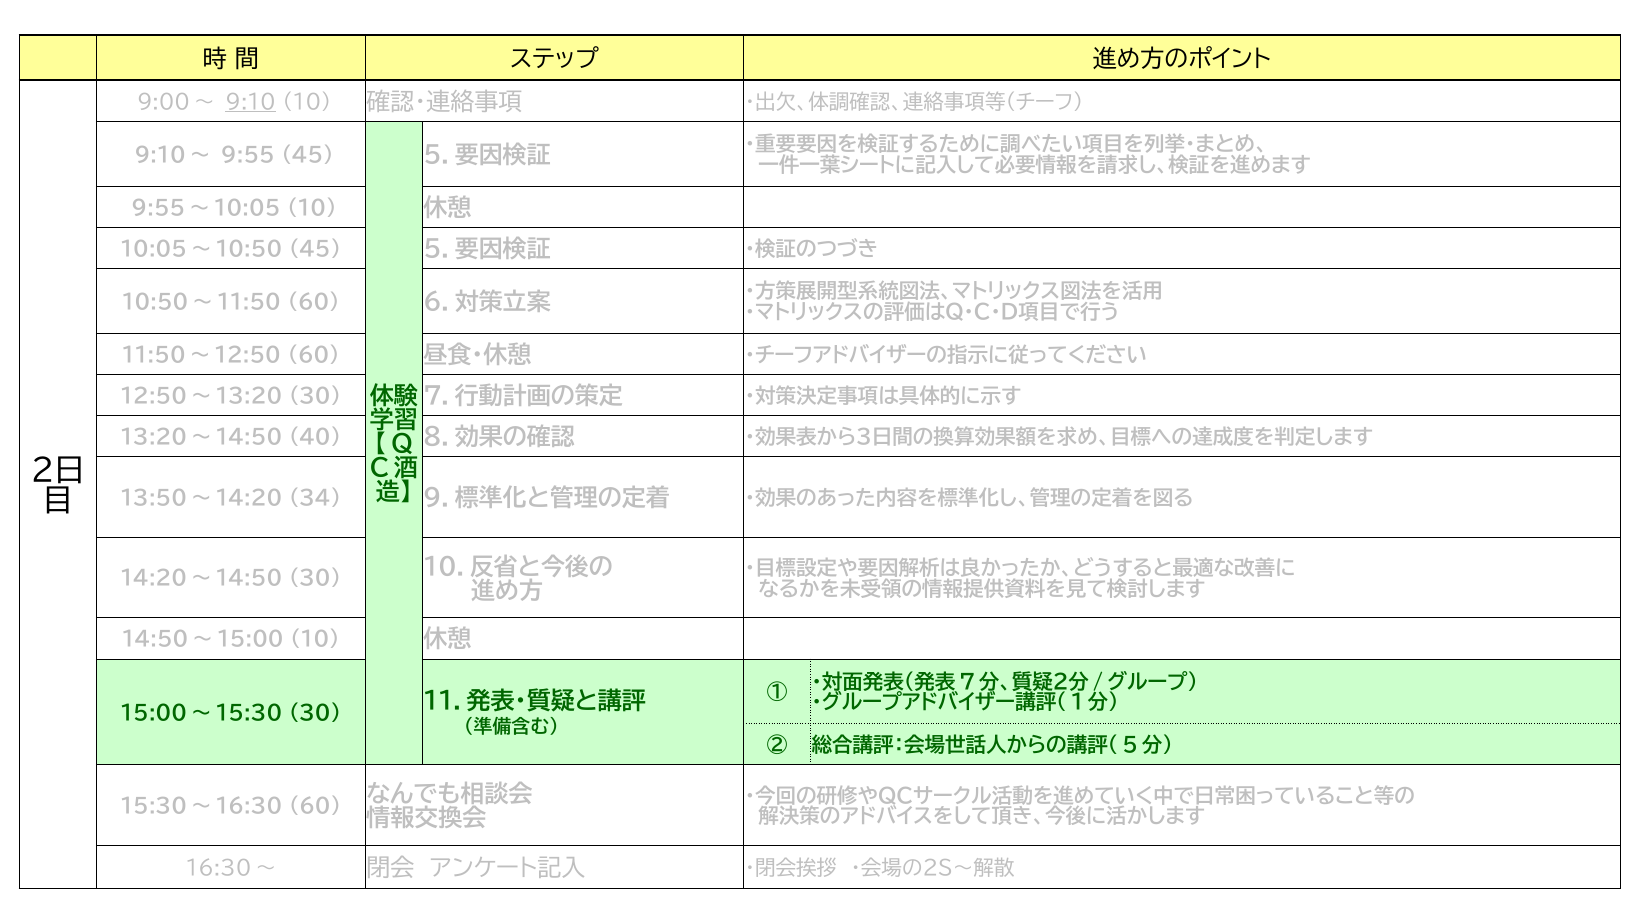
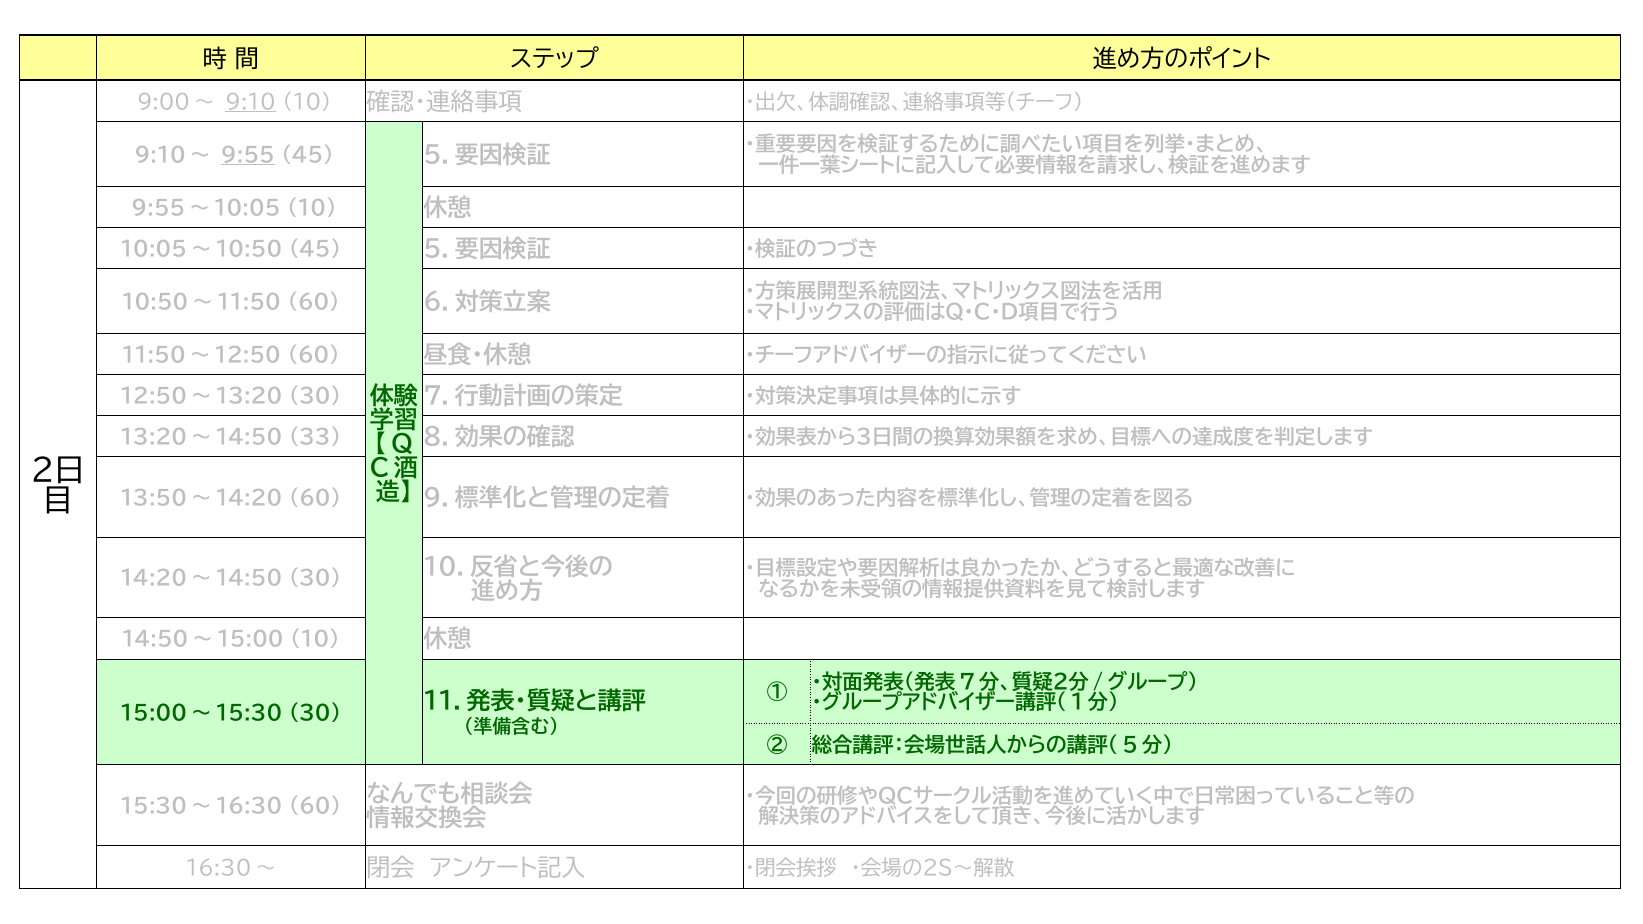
9:55 underline: none -> present
40: 40 -> 33
13:50～14:20 34: 34 -> 60
